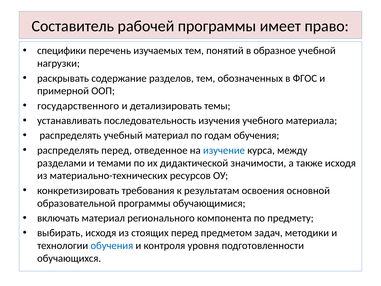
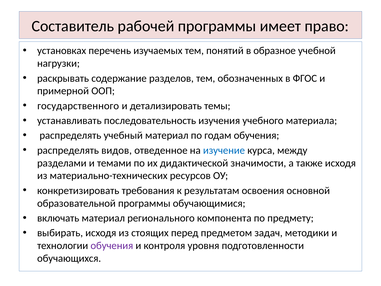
специфики: специфики -> установках
распределять перед: перед -> видов
обучения at (112, 245) colour: blue -> purple
